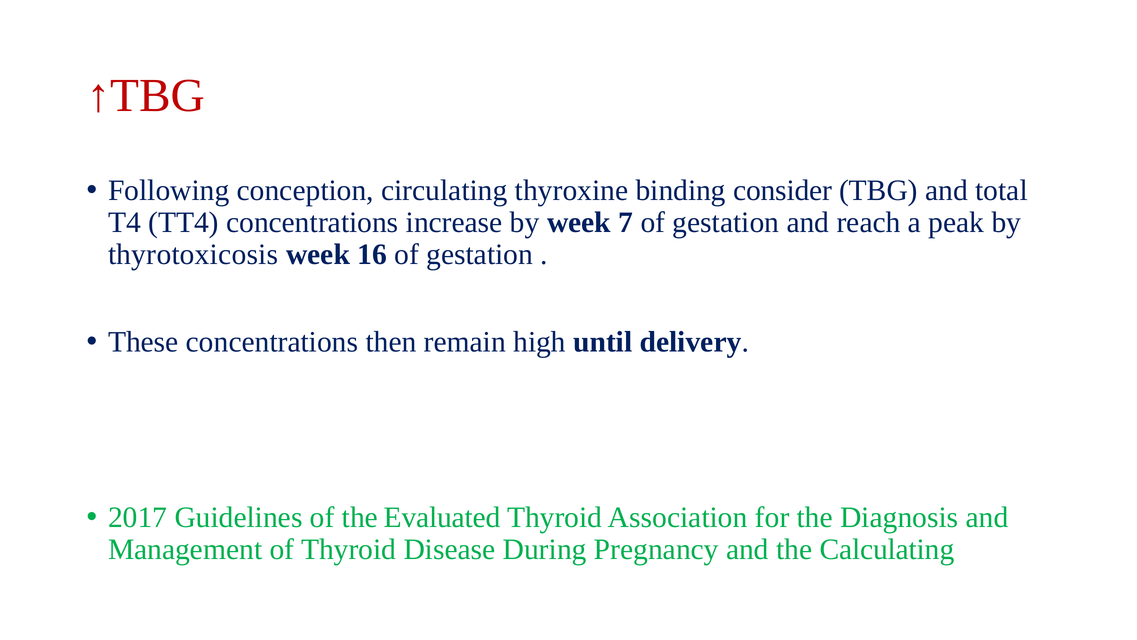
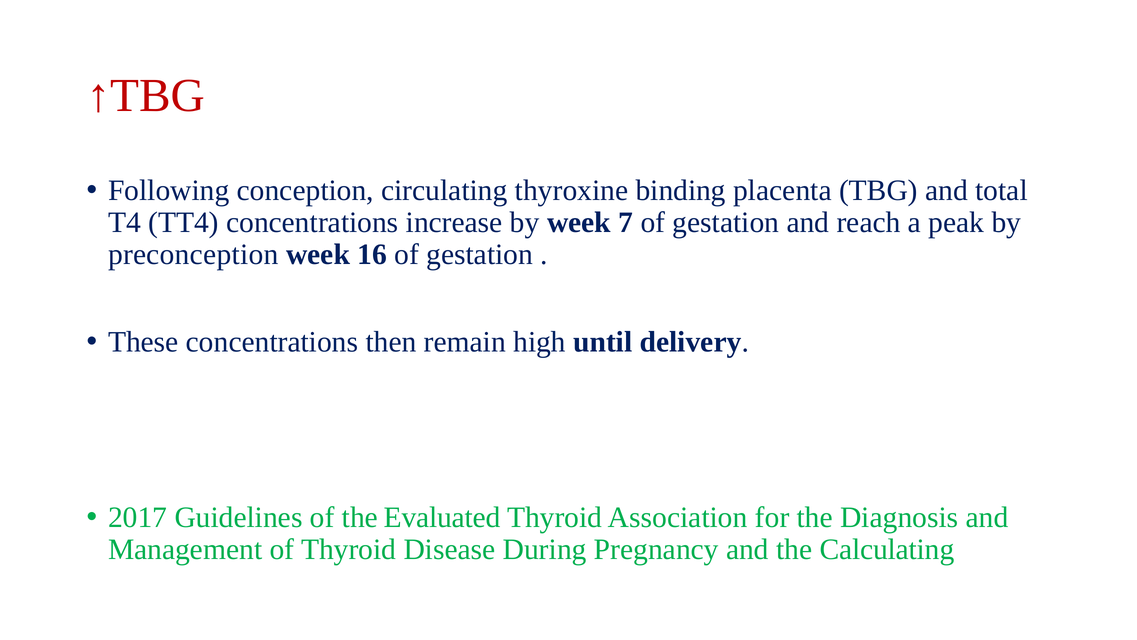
consider: consider -> placenta
thyrotoxicosis: thyrotoxicosis -> preconception
